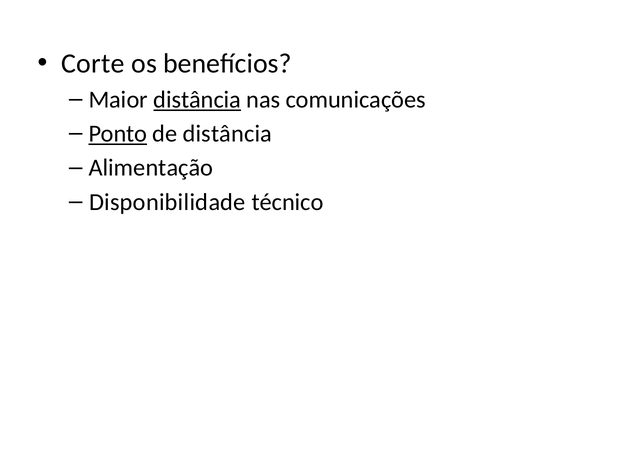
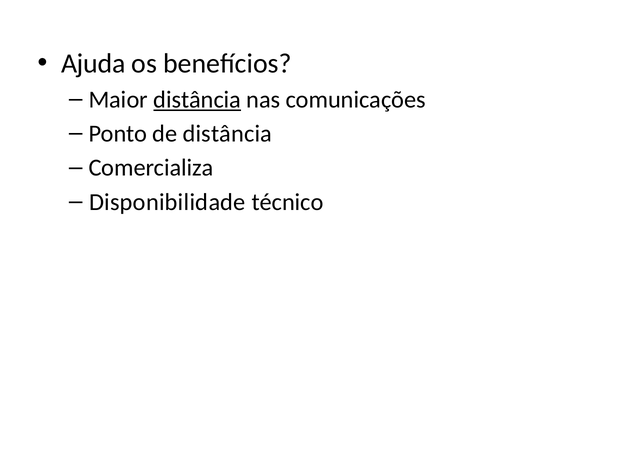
Corte: Corte -> Ajuda
Ponto underline: present -> none
Alimentação: Alimentação -> Comercializa
